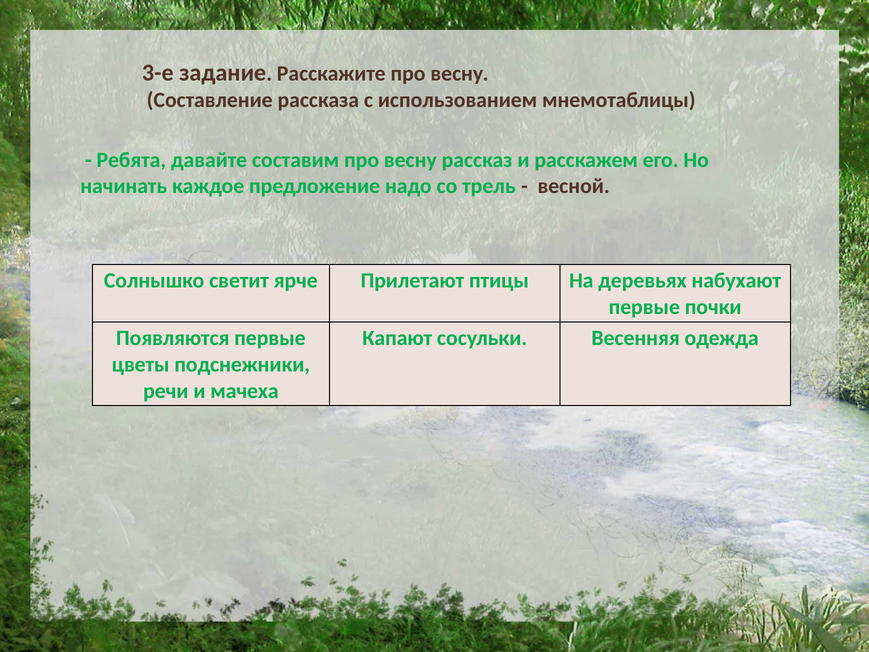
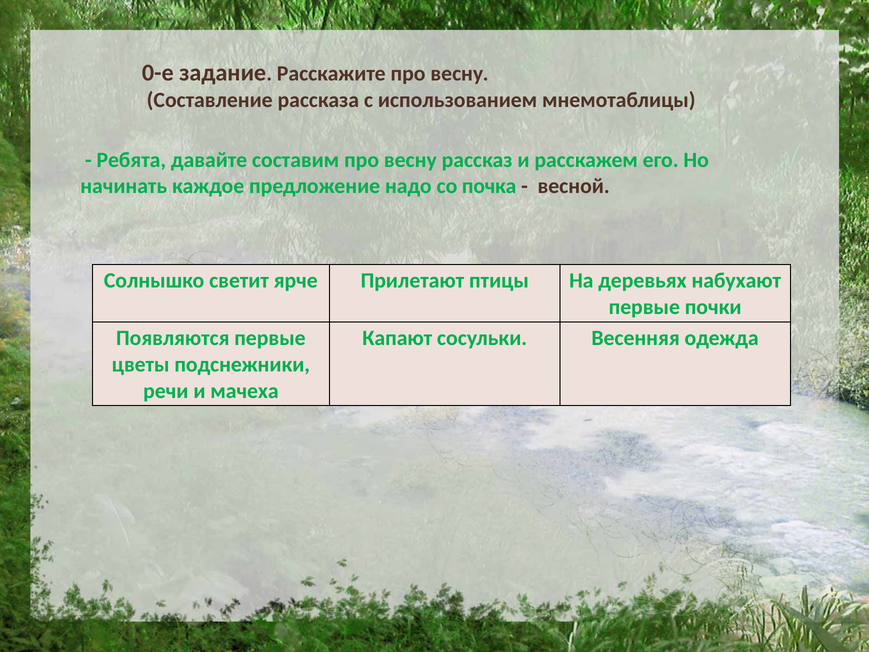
3-е: 3-е -> 0-е
трель: трель -> почка
